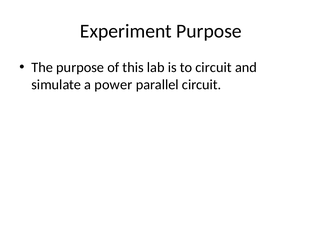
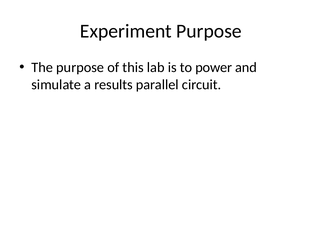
to circuit: circuit -> power
power: power -> results
